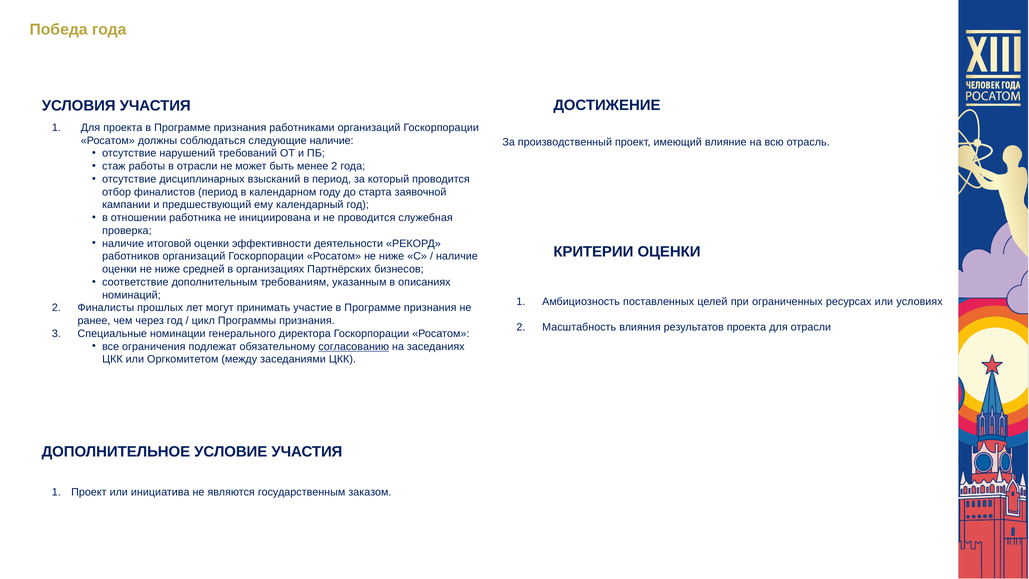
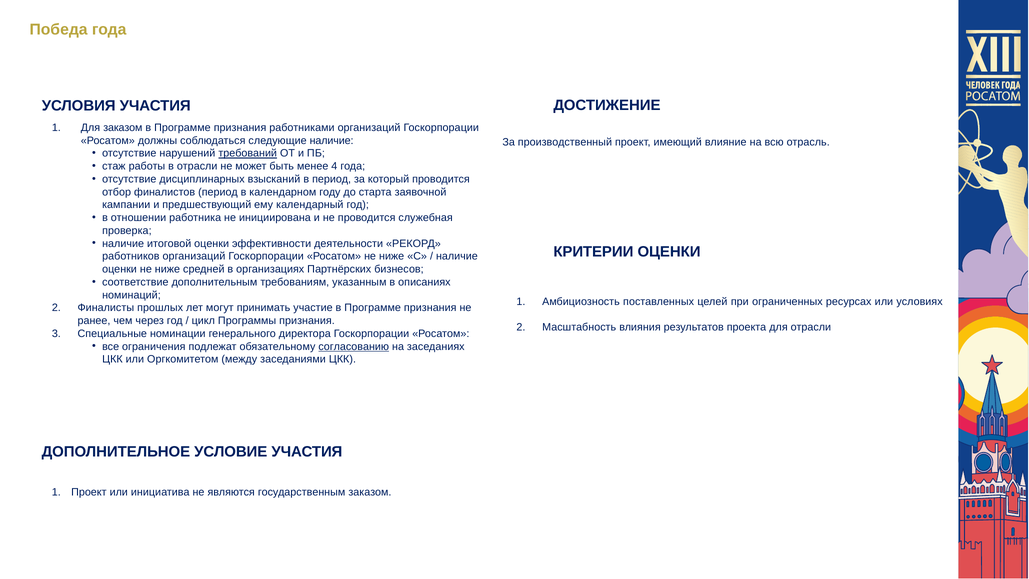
Для проекта: проекта -> заказом
требований underline: none -> present
менее 2: 2 -> 4
